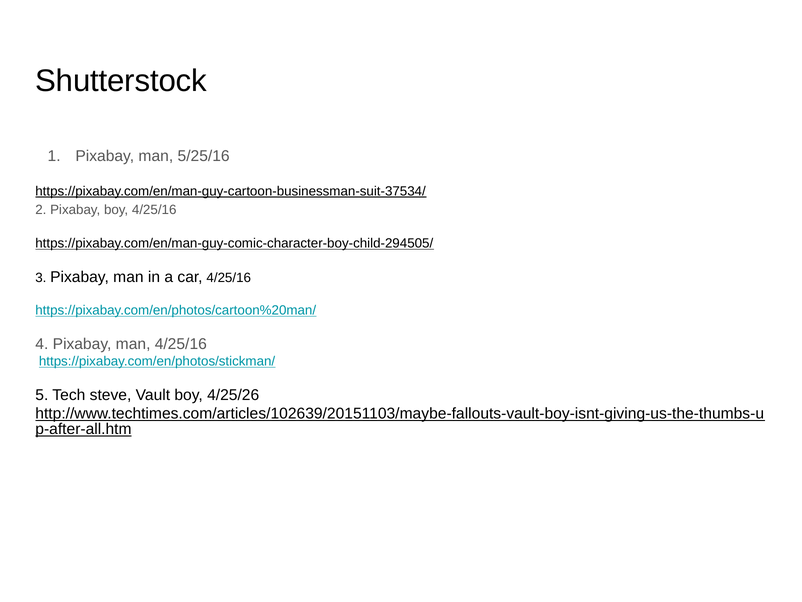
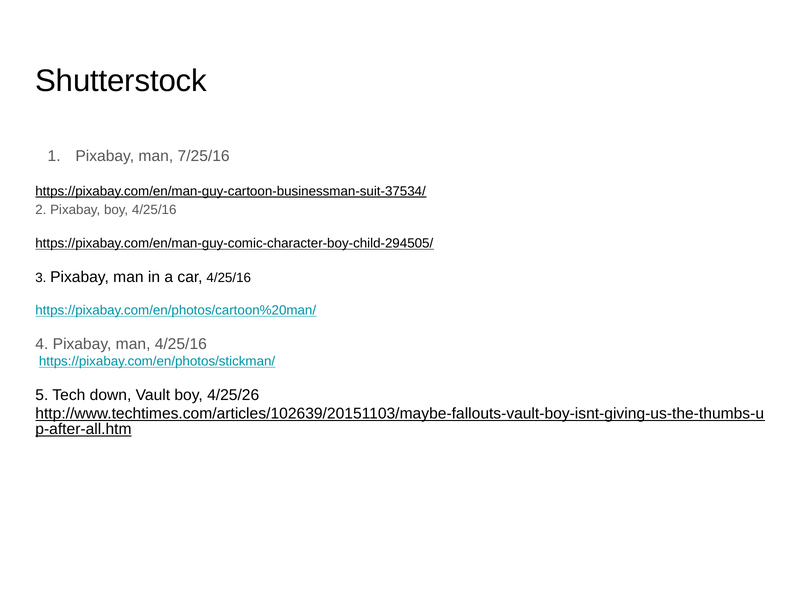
5/25/16: 5/25/16 -> 7/25/16
steve: steve -> down
